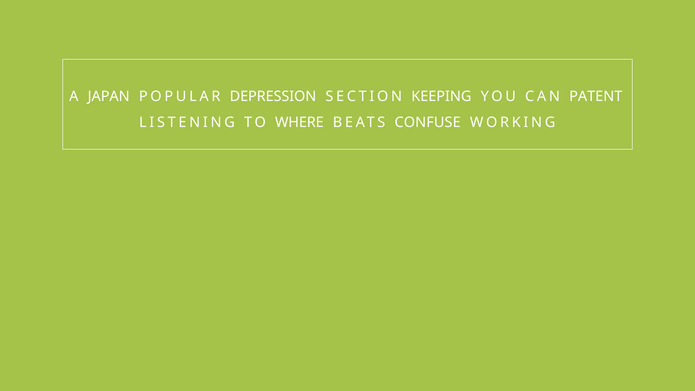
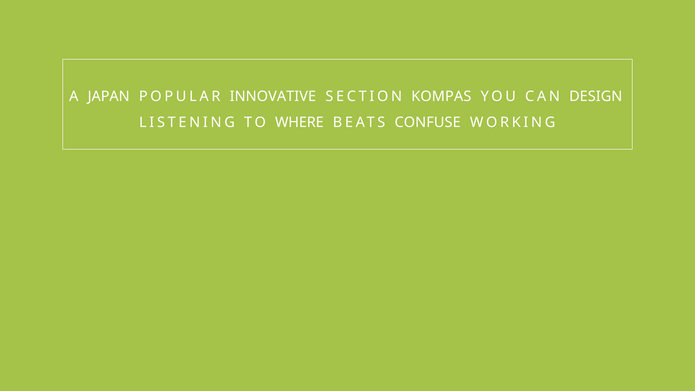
DEPRESSION: DEPRESSION -> INNOVATIVE
KEEPING: KEEPING -> KOMPAS
PATENT: PATENT -> DESIGN
